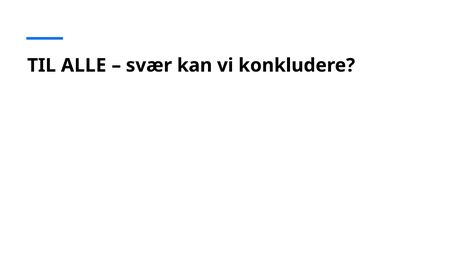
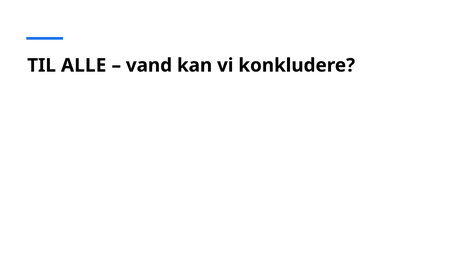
svær: svær -> vand
